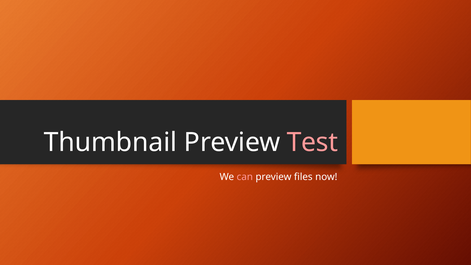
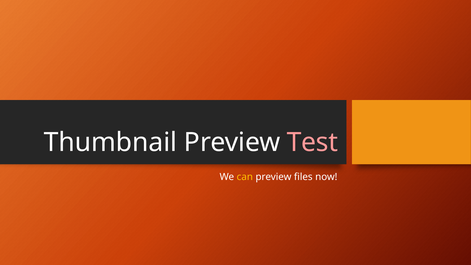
can colour: pink -> yellow
